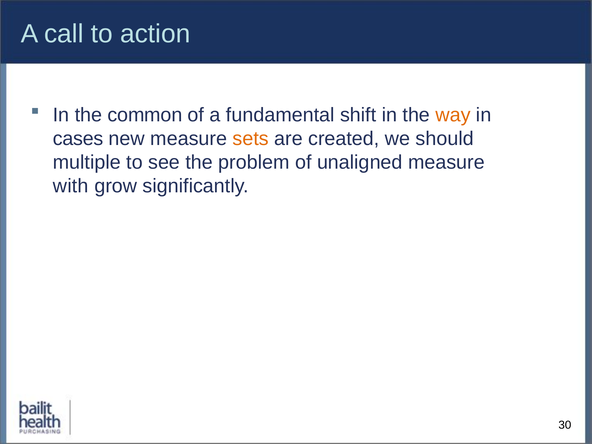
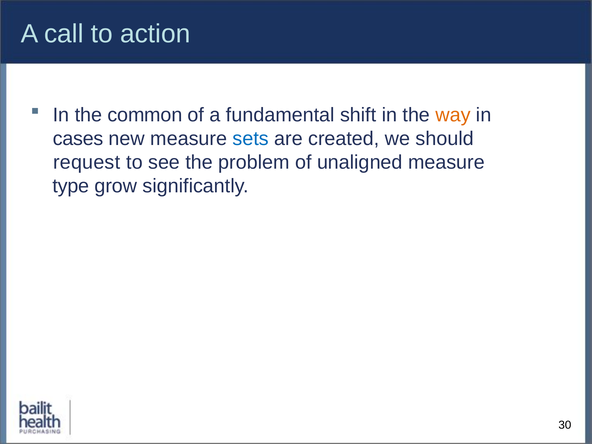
sets colour: orange -> blue
multiple: multiple -> request
with: with -> type
